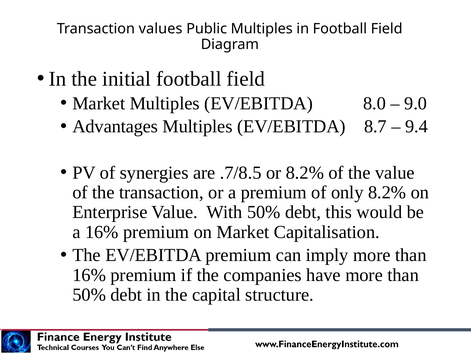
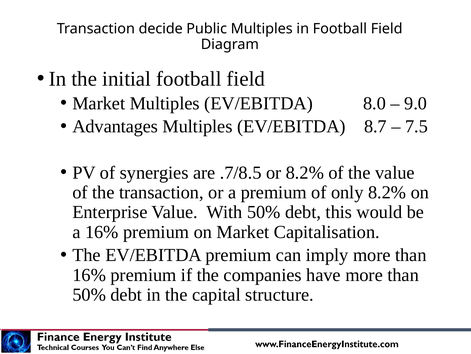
values: values -> decide
9.4: 9.4 -> 7.5
